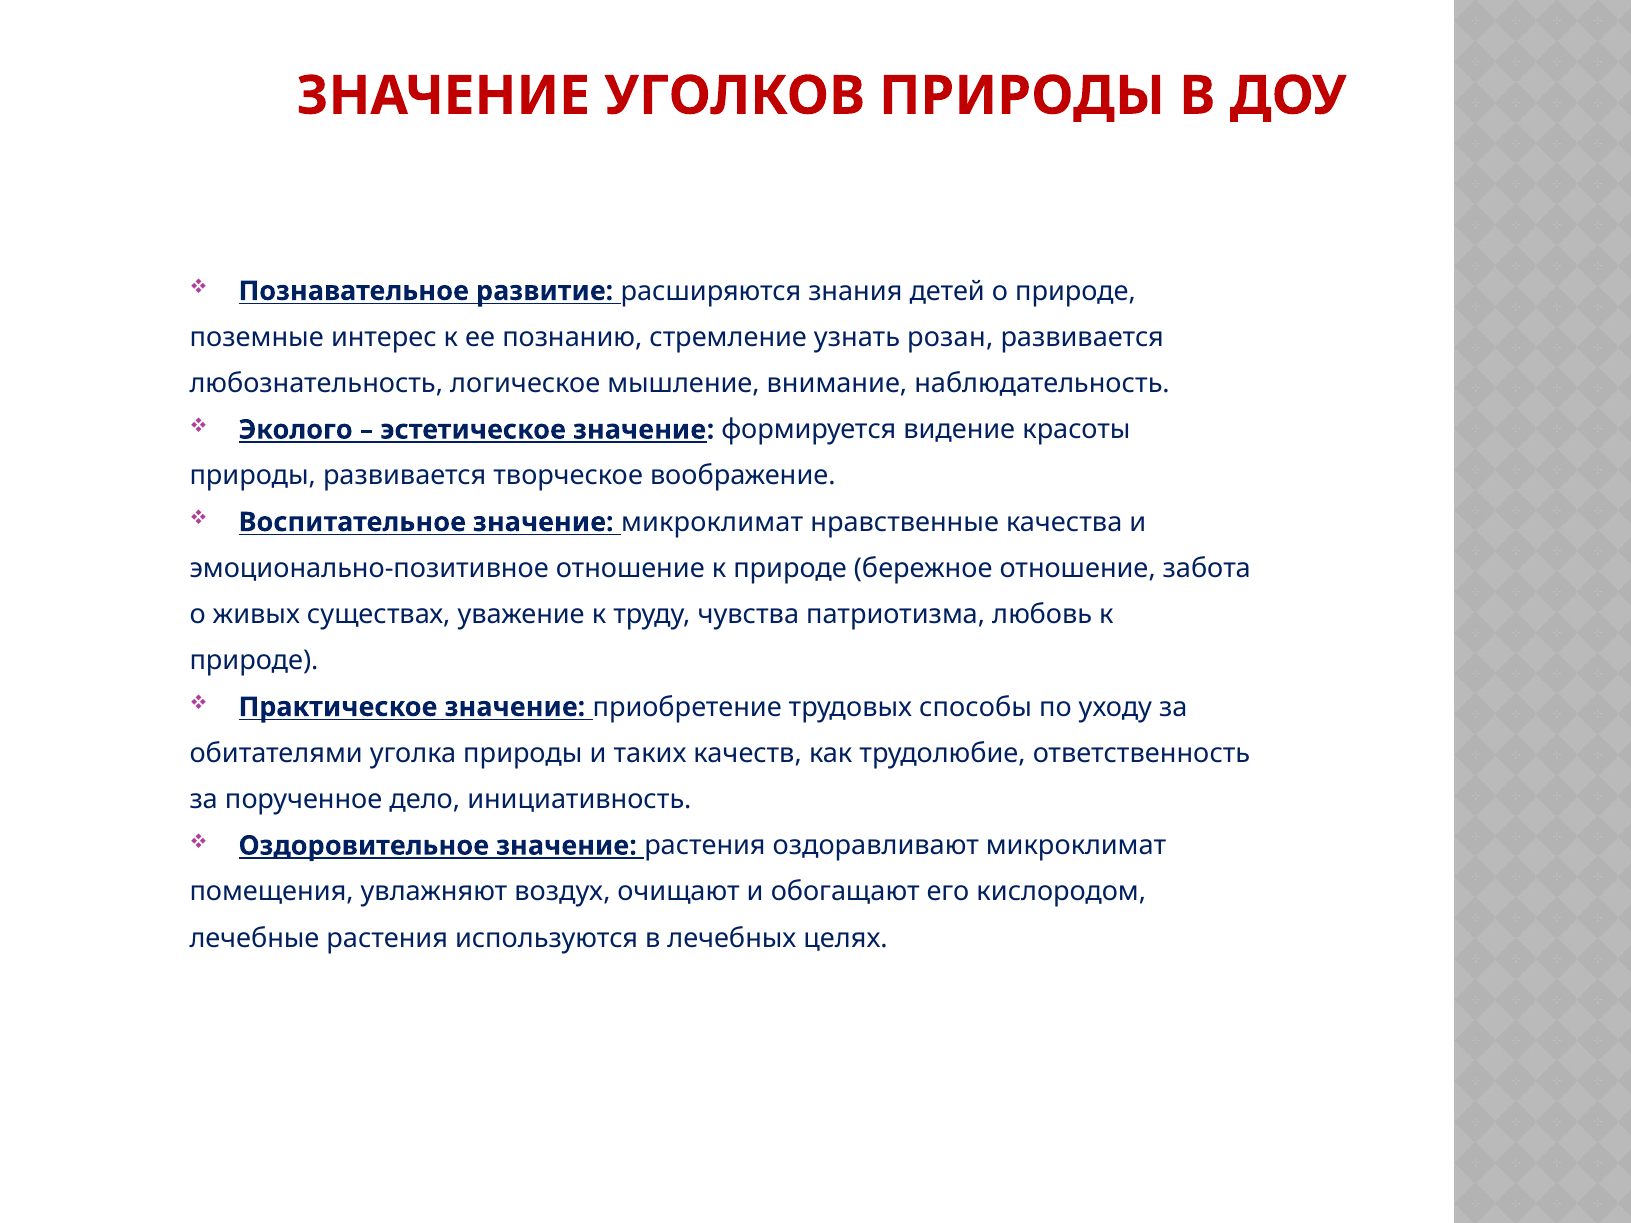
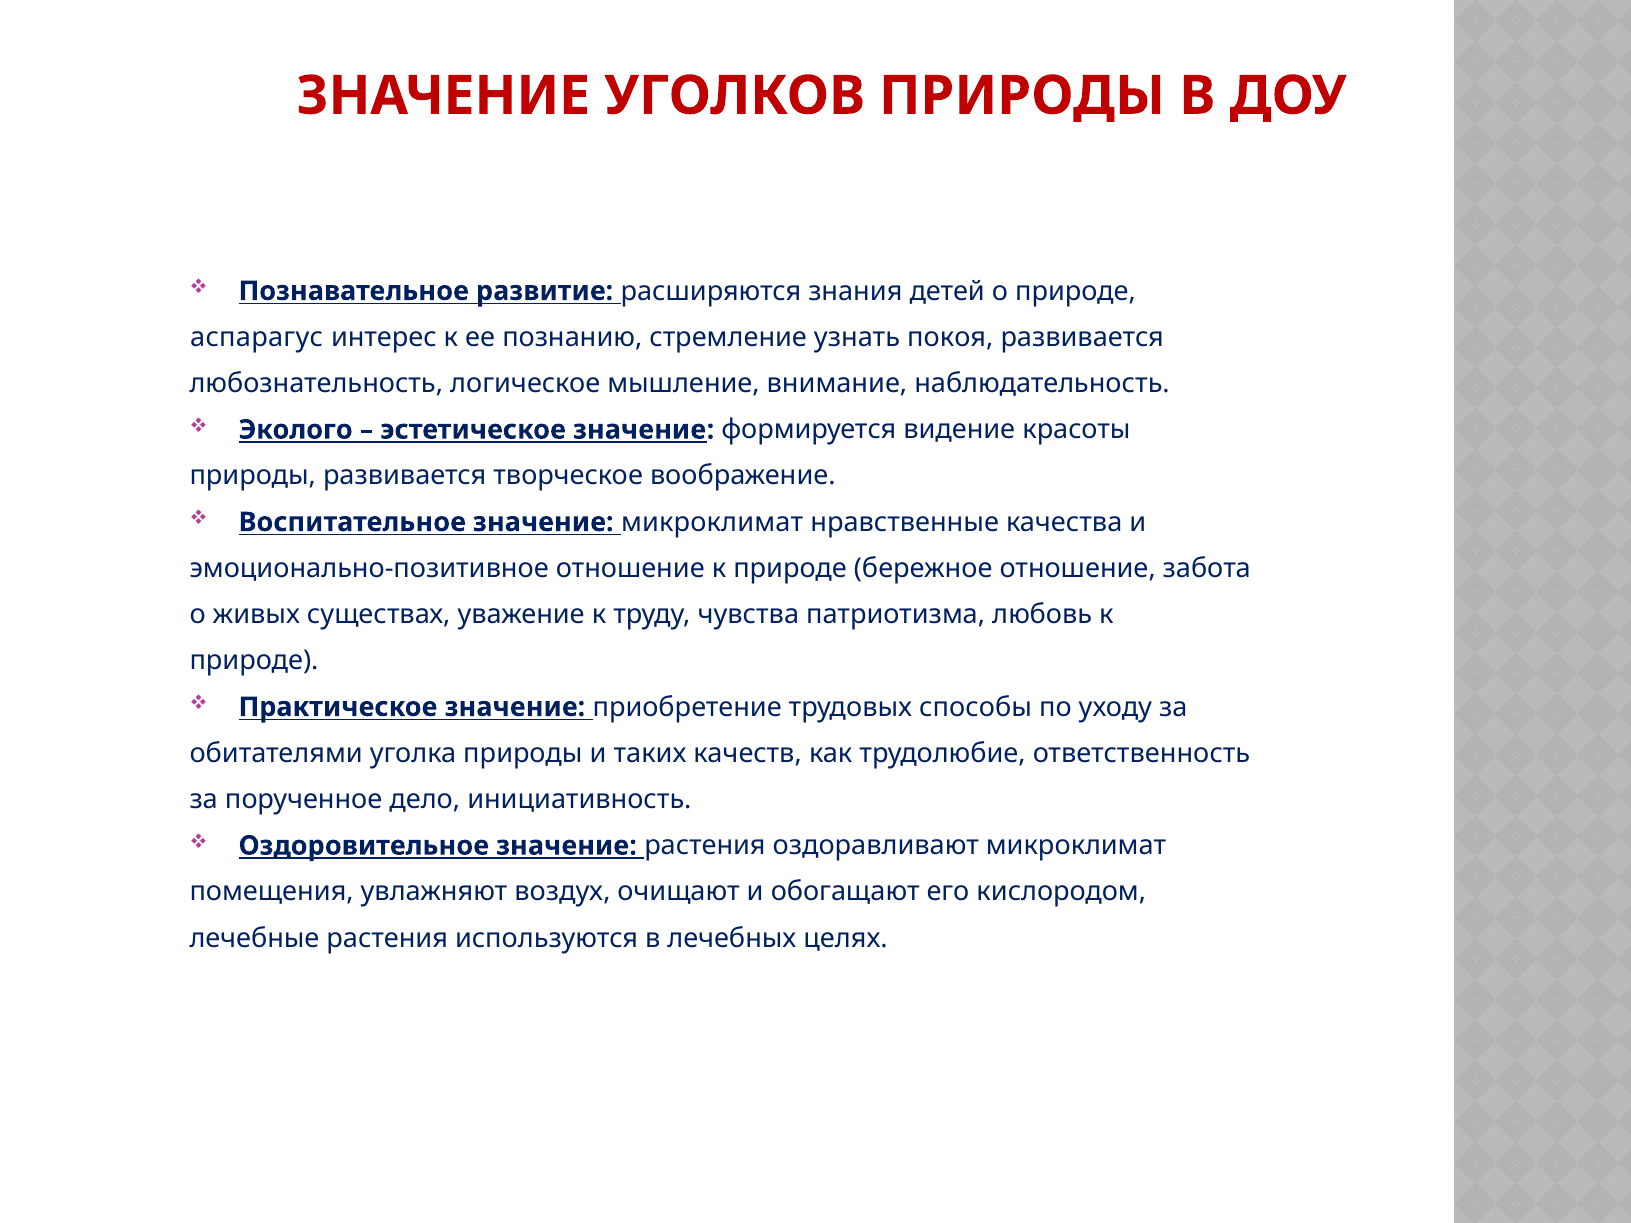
поземные: поземные -> аспарагус
розан: розан -> покоя
